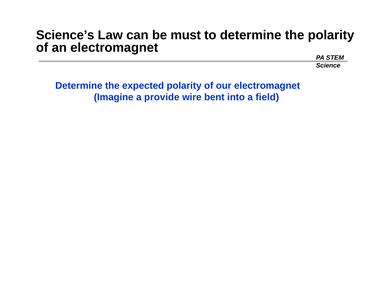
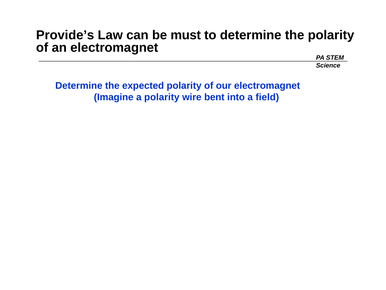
Science’s: Science’s -> Provide’s
a provide: provide -> polarity
